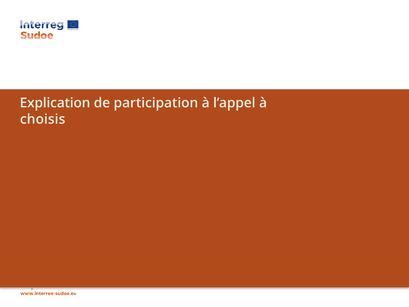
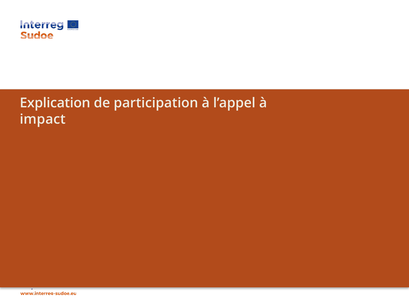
choisis: choisis -> impact
